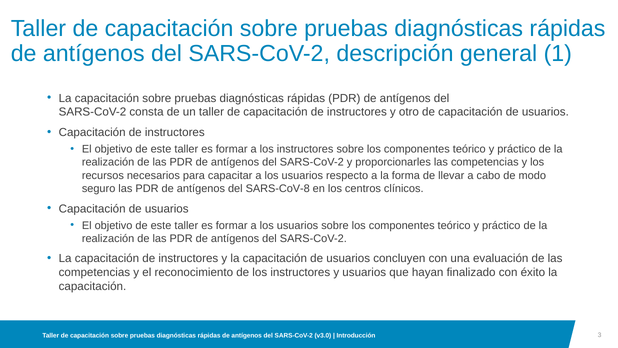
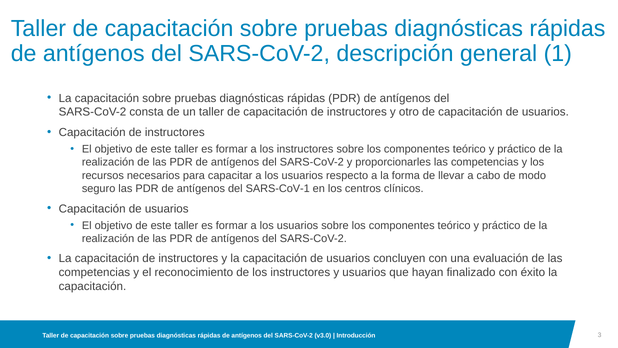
SARS-CoV-8: SARS-CoV-8 -> SARS-CoV-1
